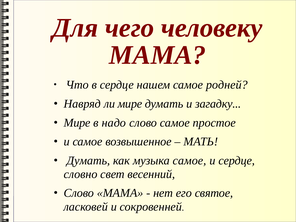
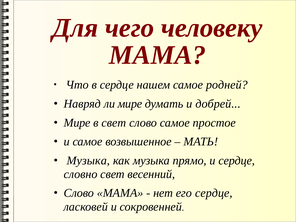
загадку: загадку -> добрей
в надо: надо -> свет
Думать at (88, 161): Думать -> Музыка
музыка самое: самое -> прямо
его святое: святое -> сердце
